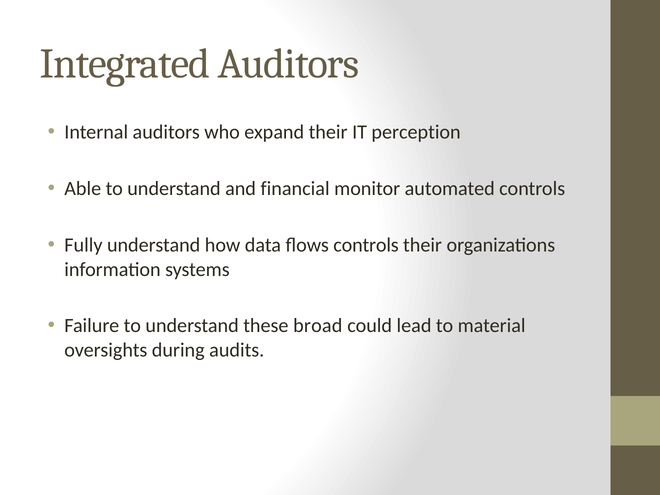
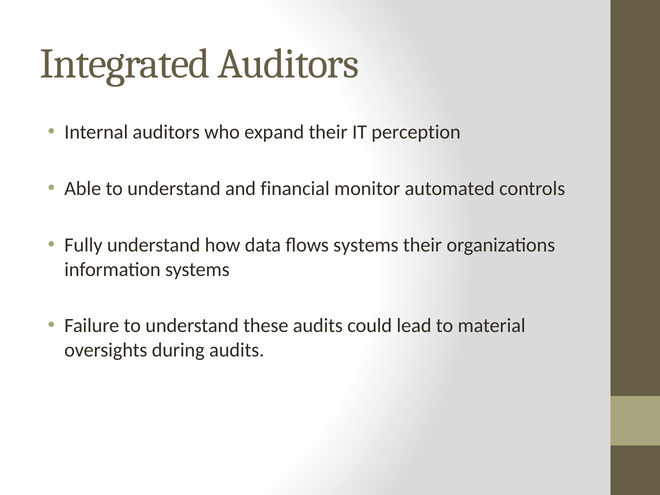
flows controls: controls -> systems
these broad: broad -> audits
